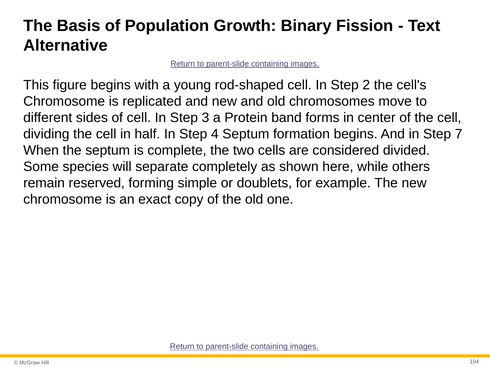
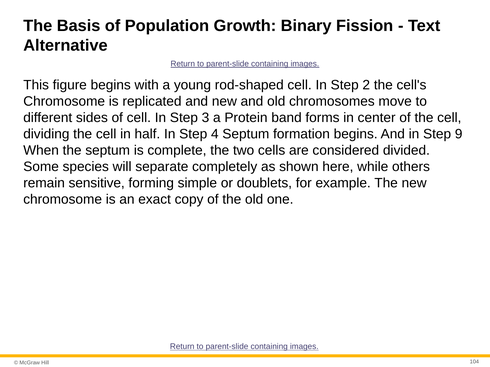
7: 7 -> 9
reserved: reserved -> sensitive
